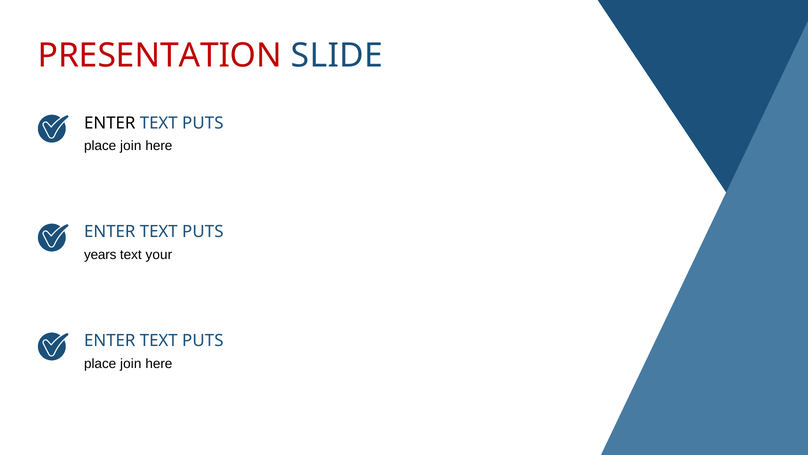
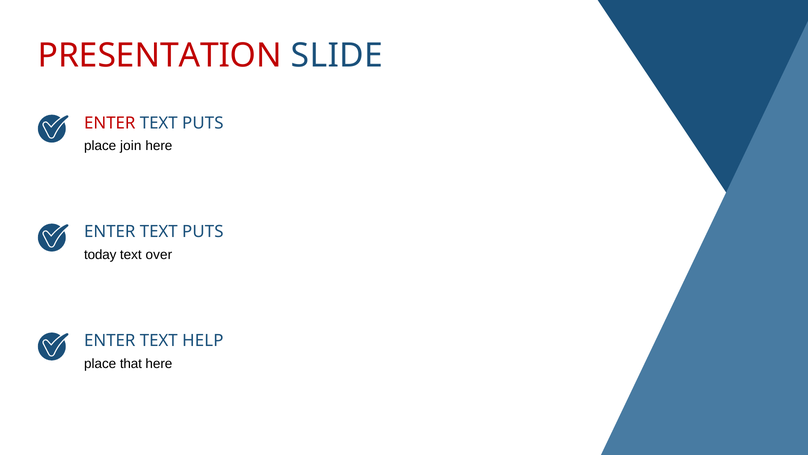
ENTER at (110, 123) colour: black -> red
years: years -> today
your: your -> over
PUTS at (203, 340): PUTS -> HELP
join at (131, 363): join -> that
